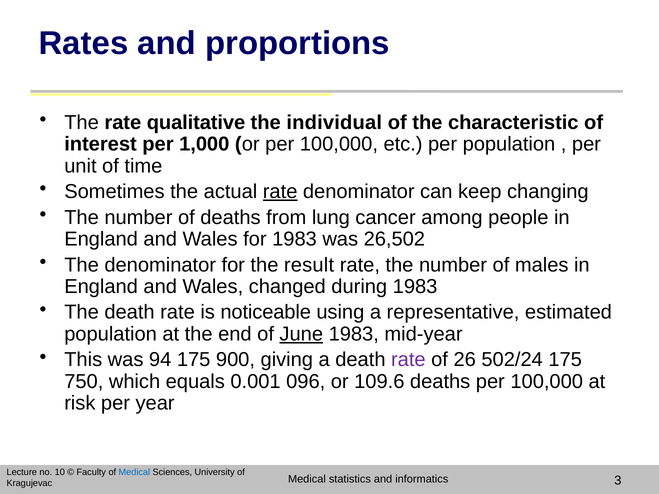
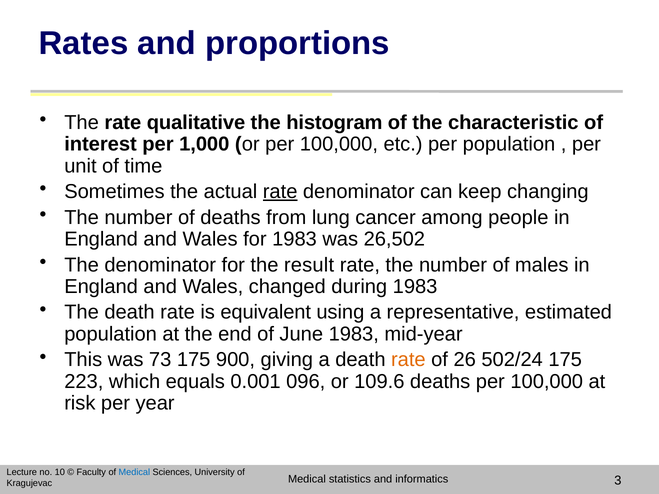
individual: individual -> histogram
noticeable: noticeable -> equivalent
June underline: present -> none
94: 94 -> 73
rate at (408, 360) colour: purple -> orange
750: 750 -> 223
